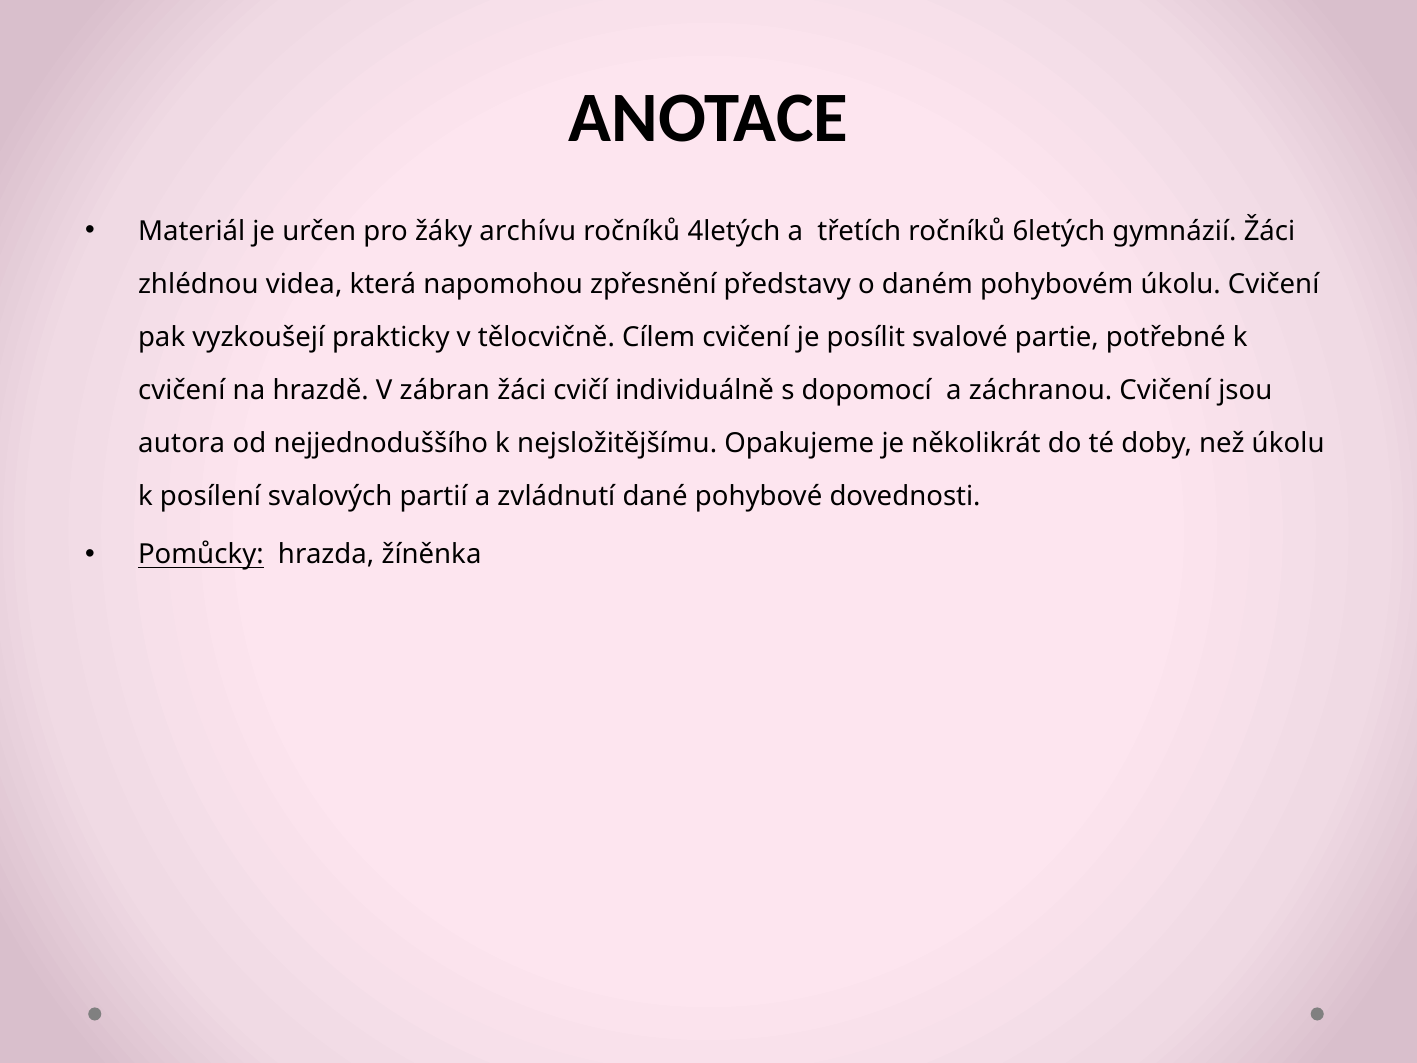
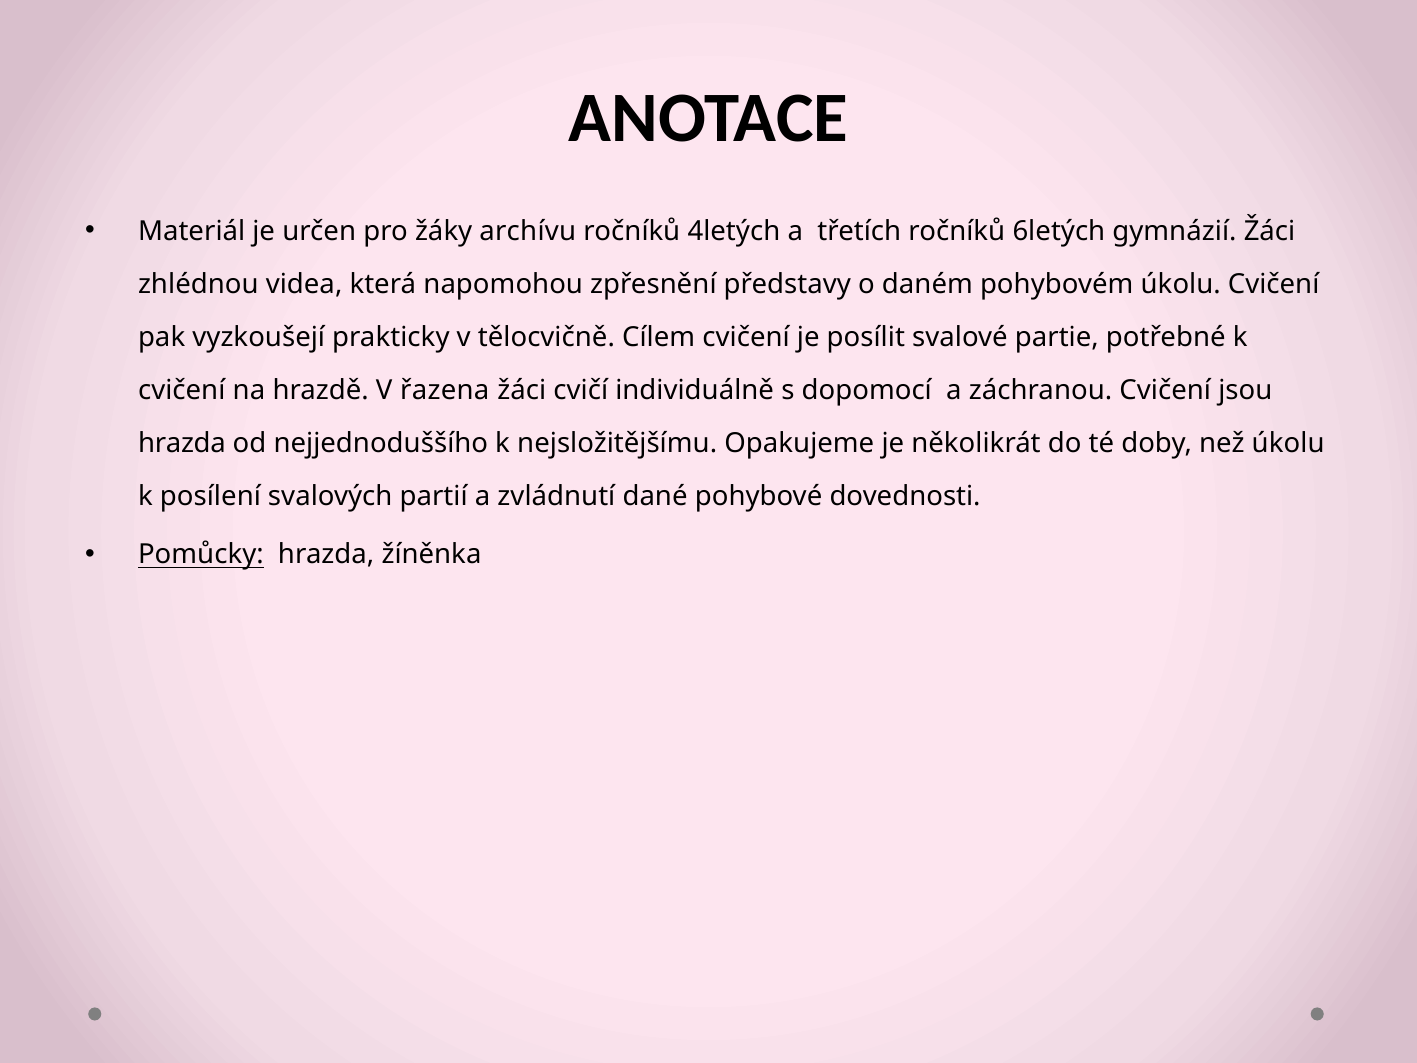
zábran: zábran -> řazena
autora at (182, 443): autora -> hrazda
